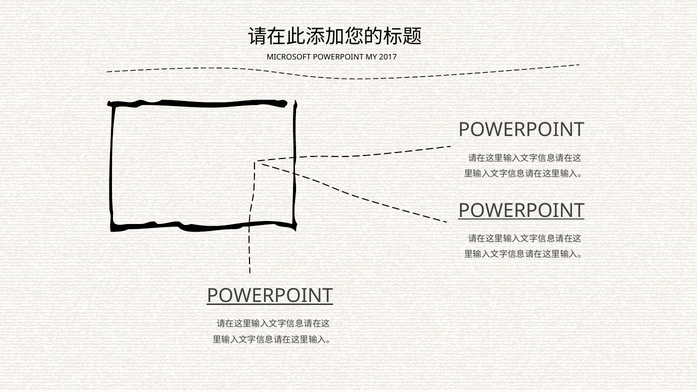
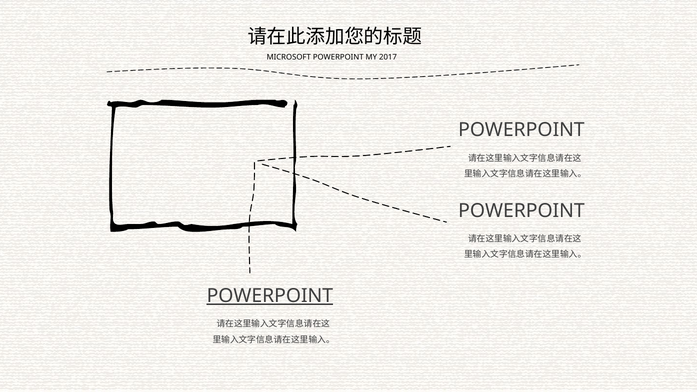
POWERPOINT at (521, 211) underline: present -> none
